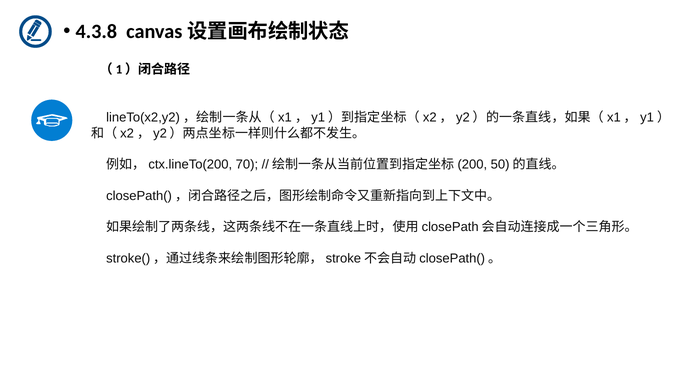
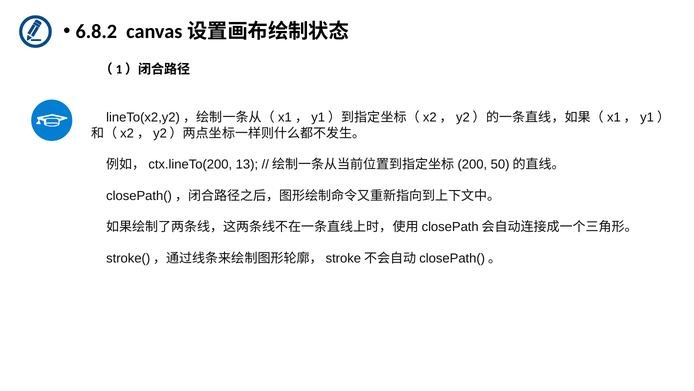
4.3.8: 4.3.8 -> 6.8.2
70: 70 -> 13
